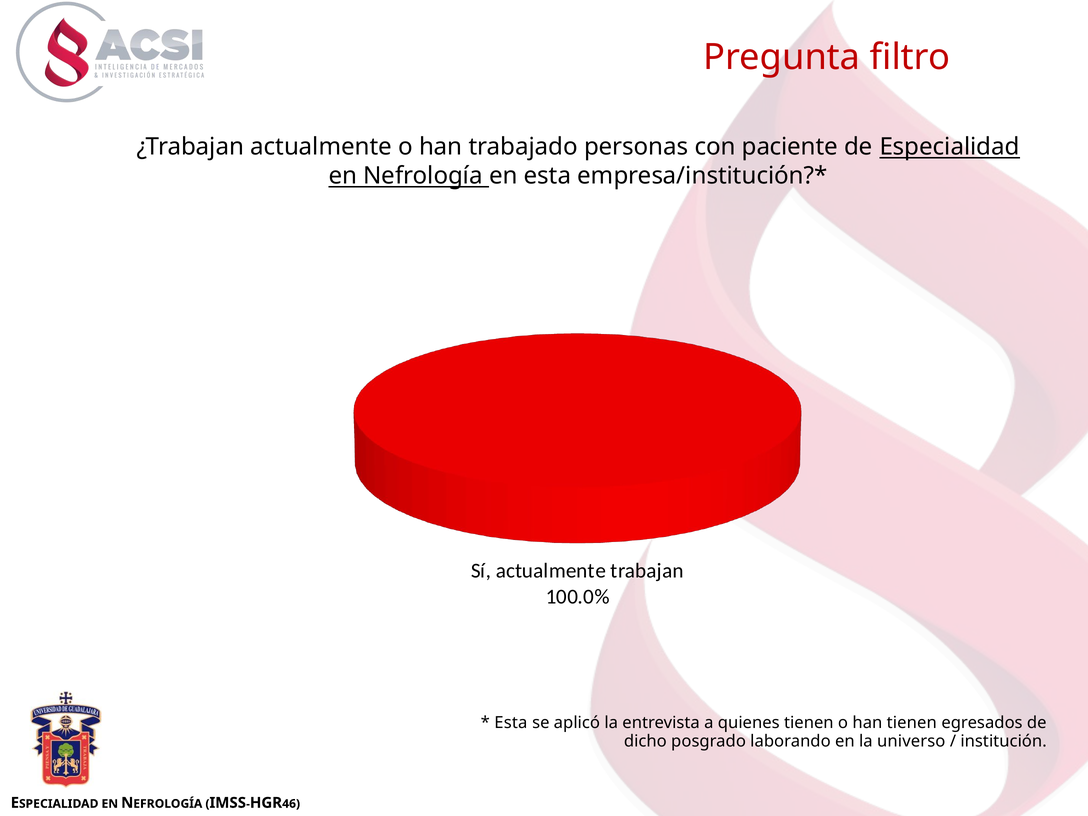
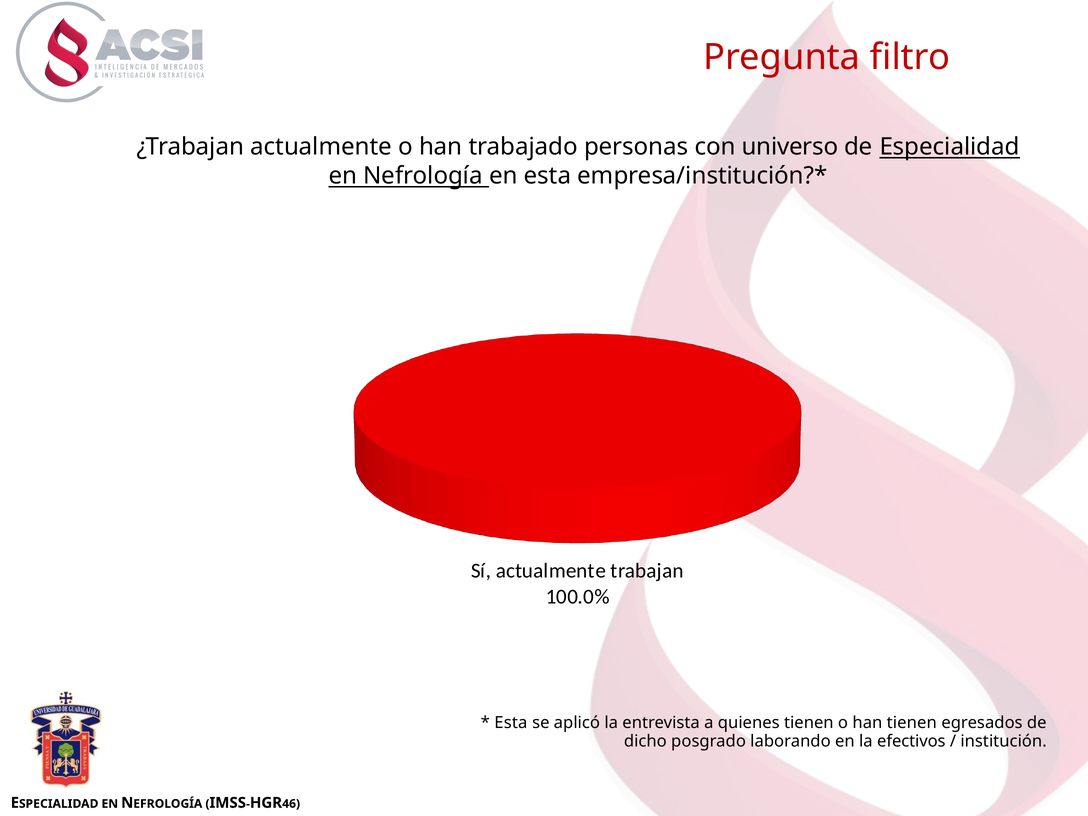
paciente: paciente -> universo
universo: universo -> efectivos
